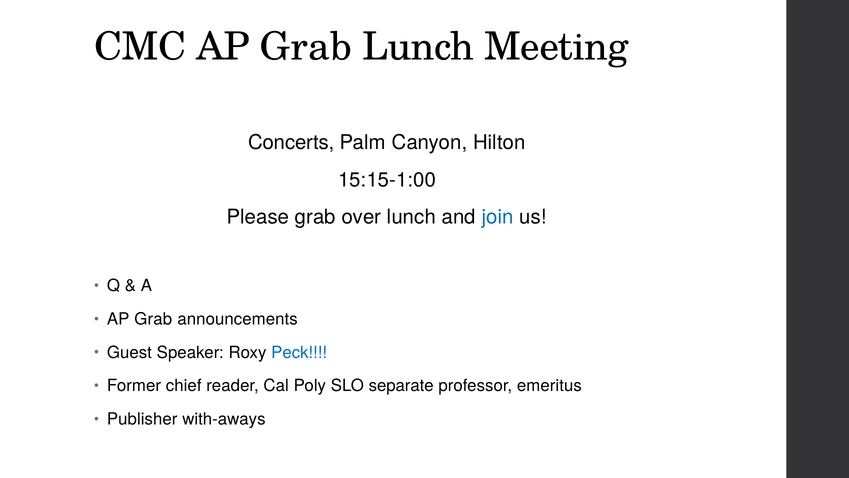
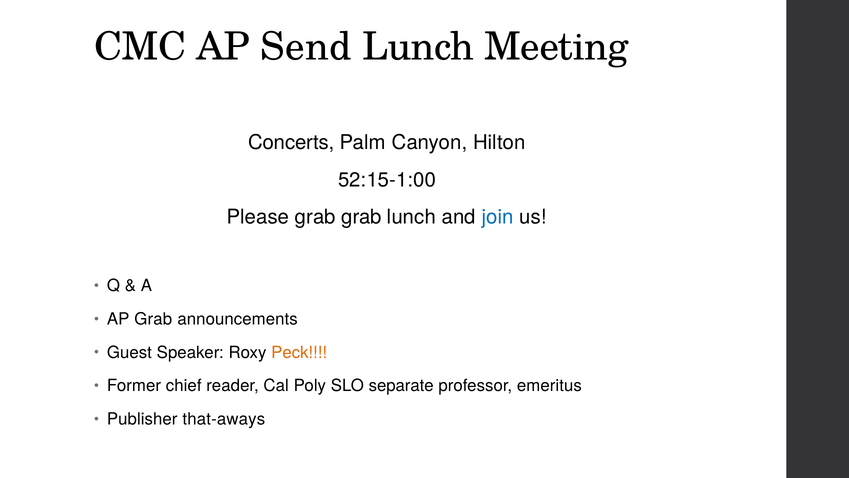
CMC AP Grab: Grab -> Send
15:15-1:00: 15:15-1:00 -> 52:15-1:00
grab over: over -> grab
Peck colour: blue -> orange
with-aways: with-aways -> that-aways
